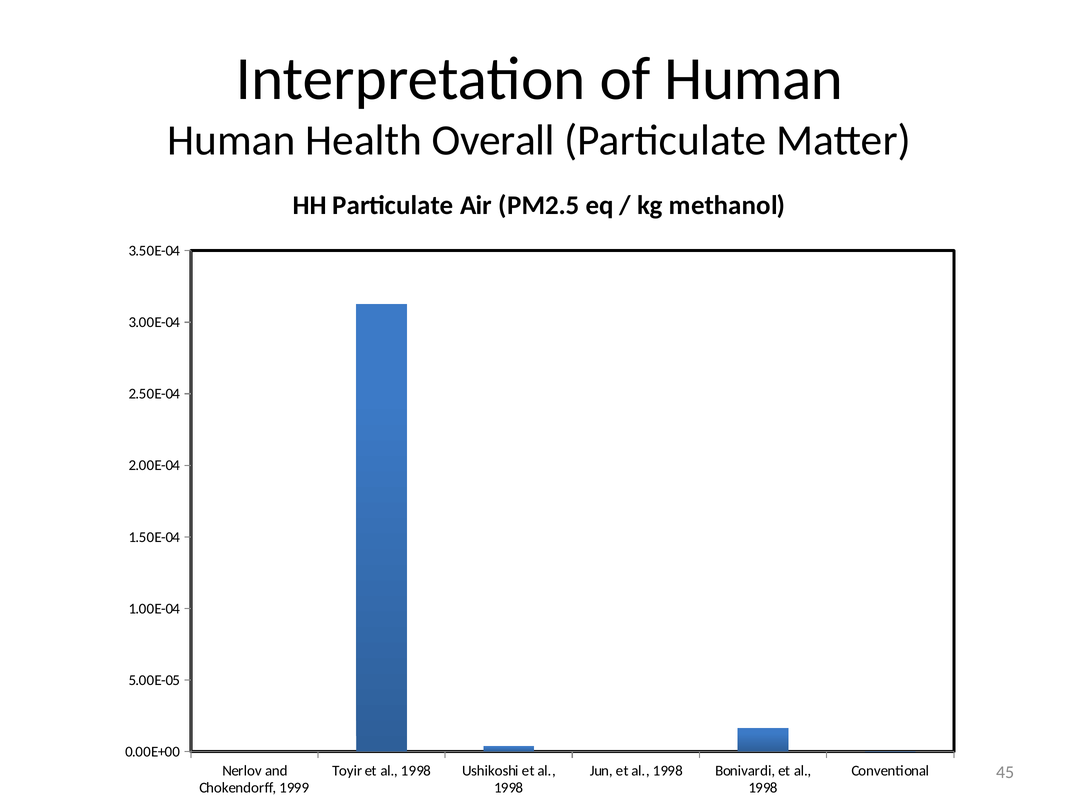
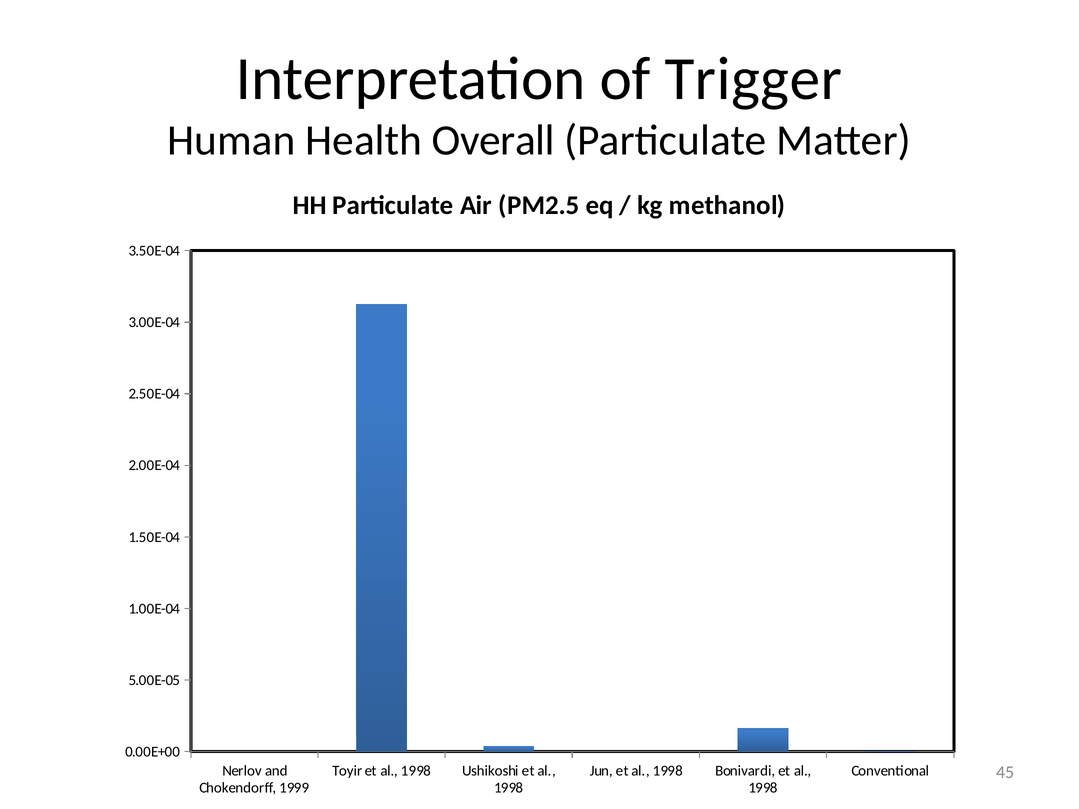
of Human: Human -> Trigger
